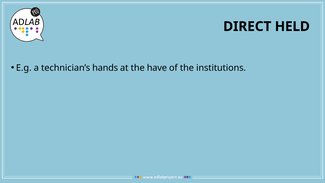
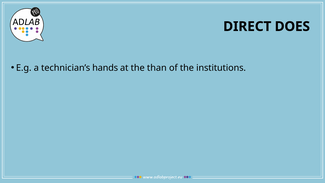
HELD: HELD -> DOES
have: have -> than
